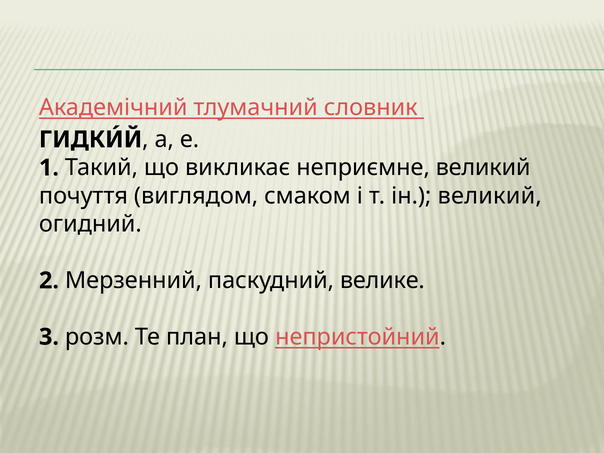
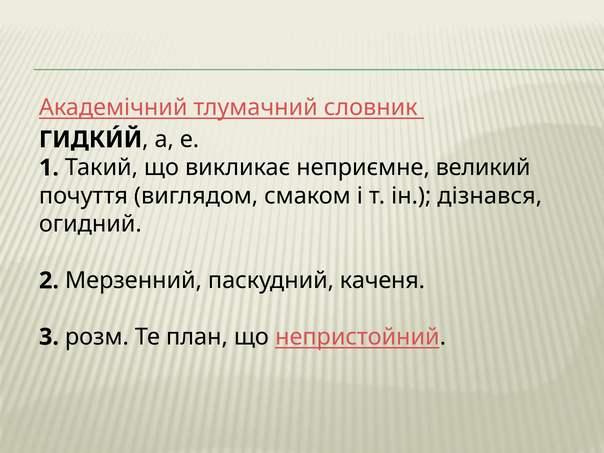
ін великий: великий -> дізнався
велике: велике -> каченя
